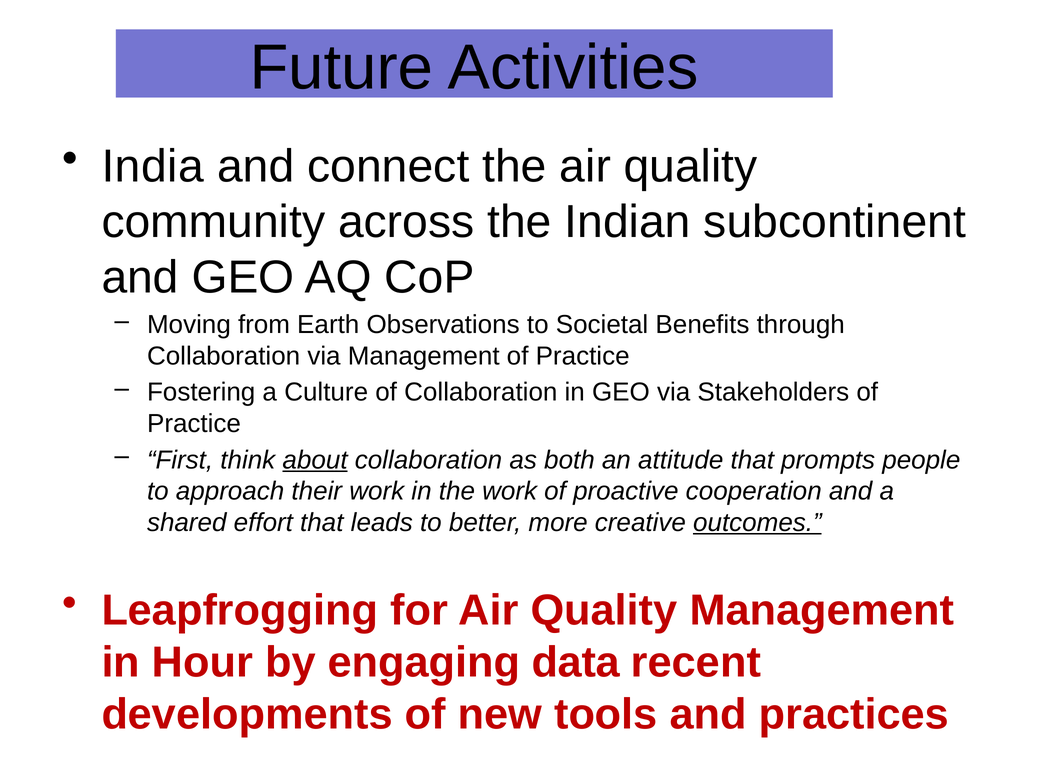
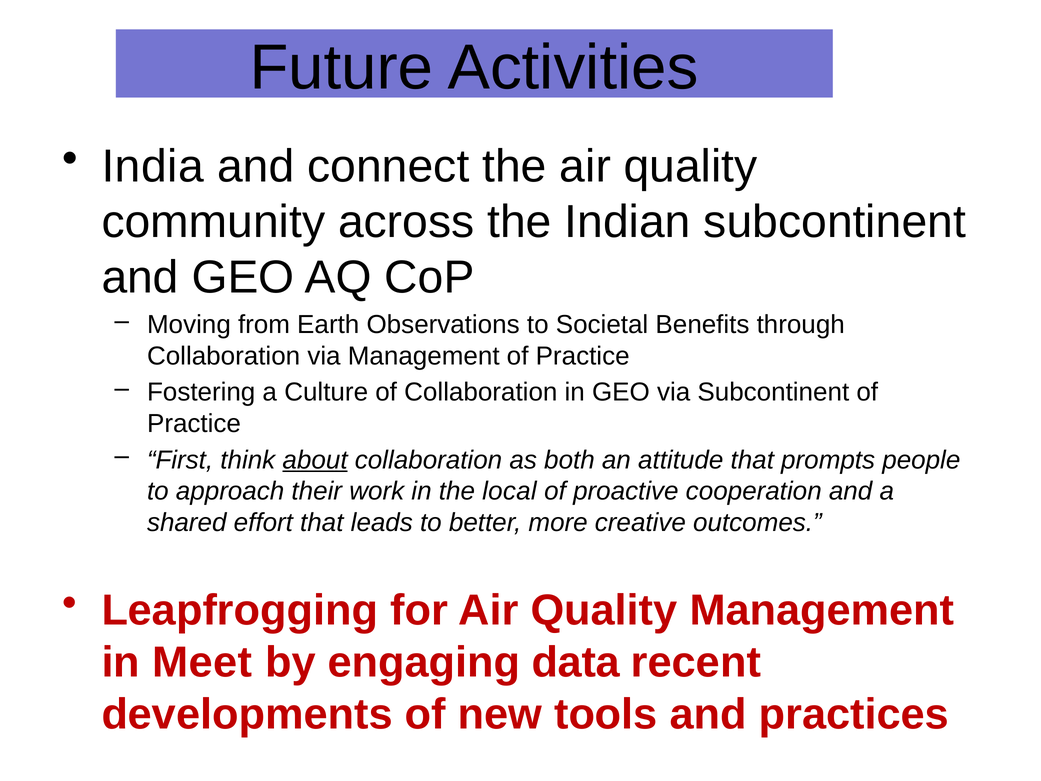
via Stakeholders: Stakeholders -> Subcontinent
the work: work -> local
outcomes underline: present -> none
Hour: Hour -> Meet
